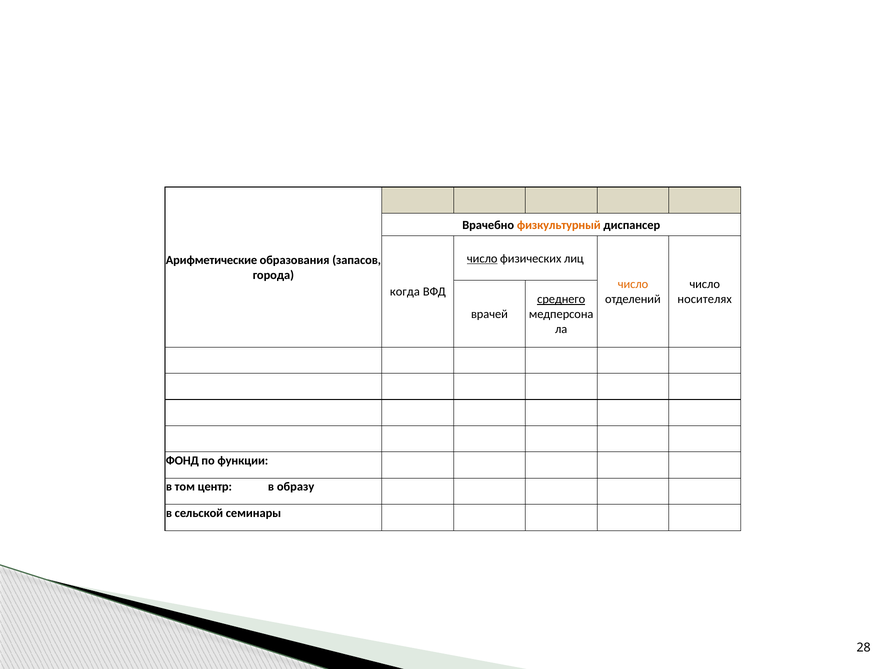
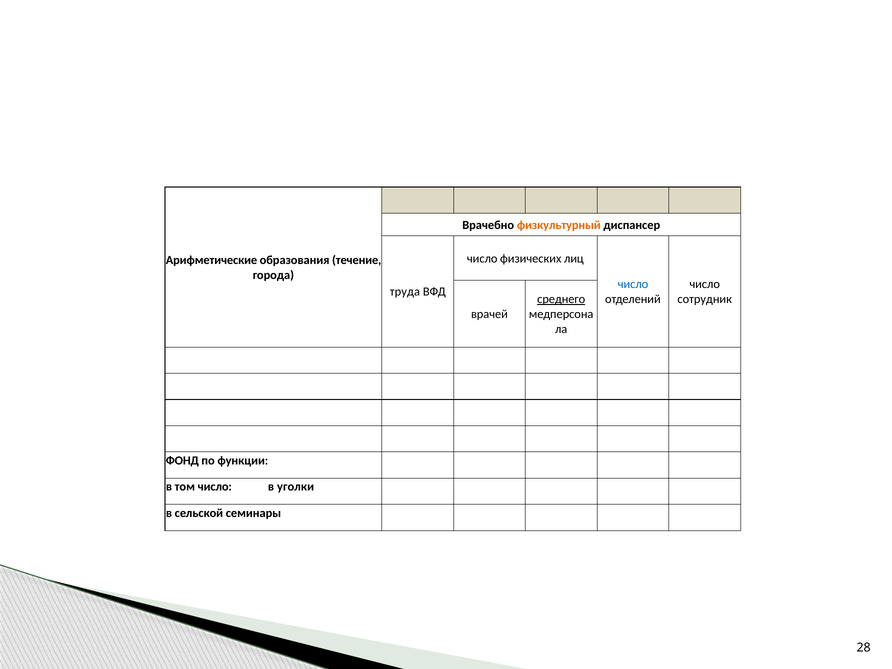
число at (482, 258) underline: present -> none
запасов: запасов -> течение
число at (633, 284) colour: orange -> blue
когда: когда -> труда
носителях: носителях -> сотрудник
том центр: центр -> число
образу: образу -> уголки
